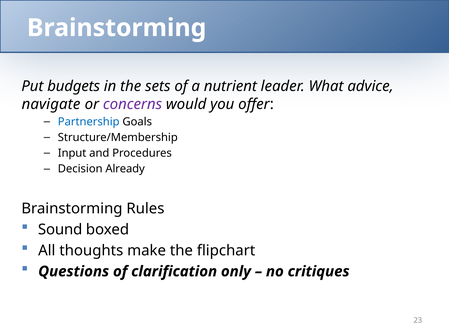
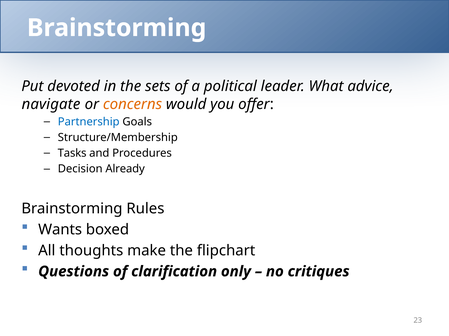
budgets: budgets -> devoted
nutrient: nutrient -> political
concerns colour: purple -> orange
Input: Input -> Tasks
Sound: Sound -> Wants
